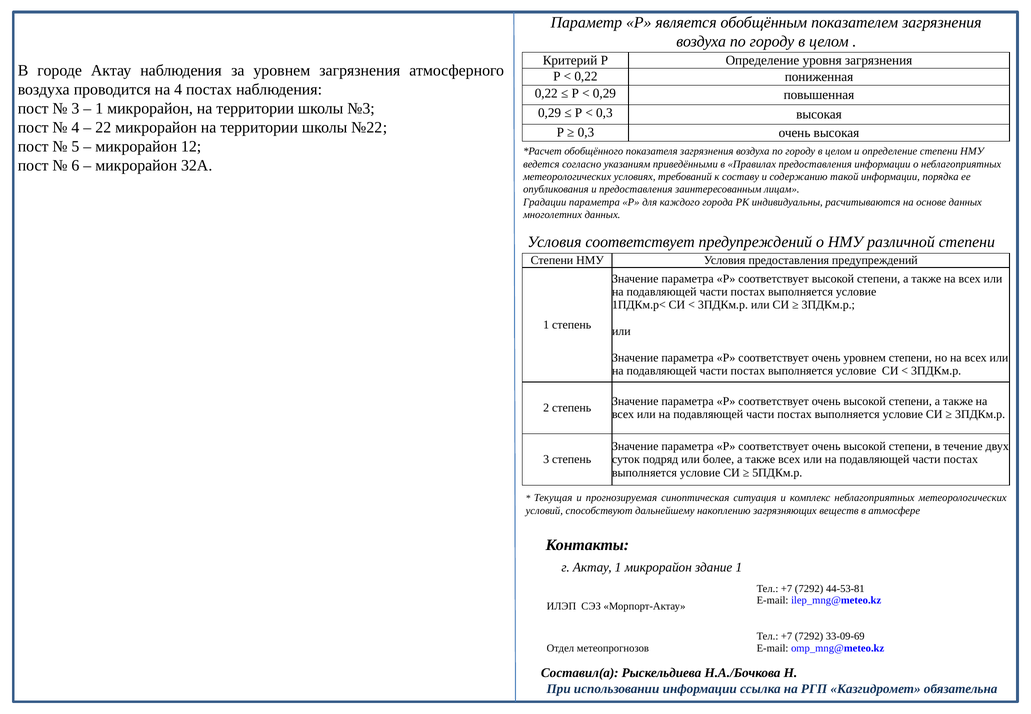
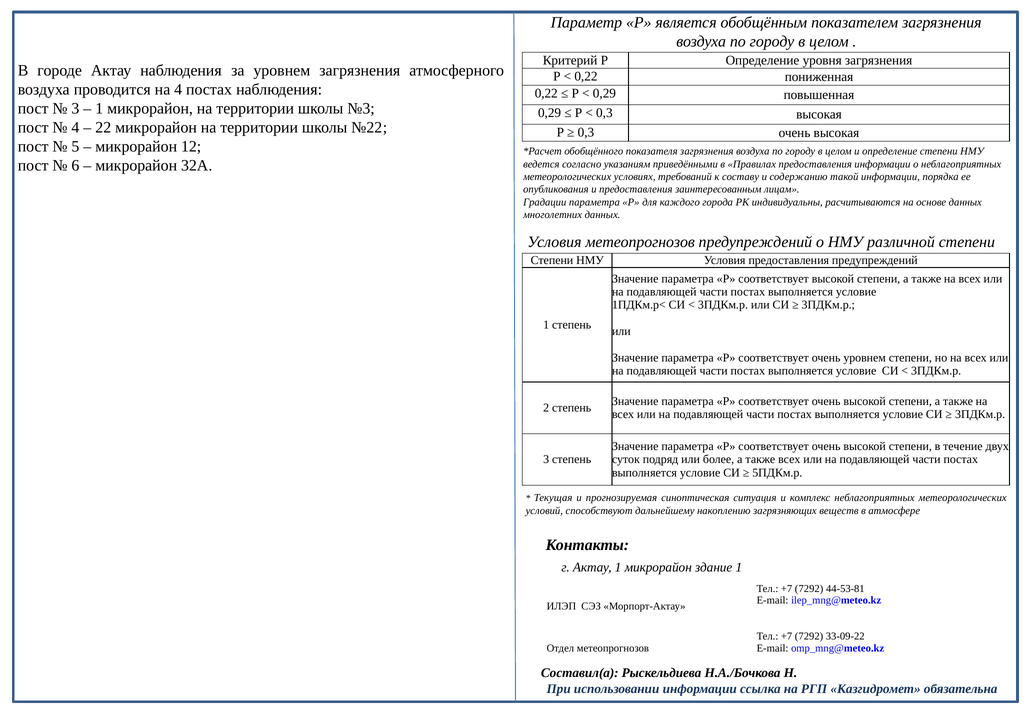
Условия соответствует: соответствует -> метеопрогнозов
33-09-69: 33-09-69 -> 33-09-22
